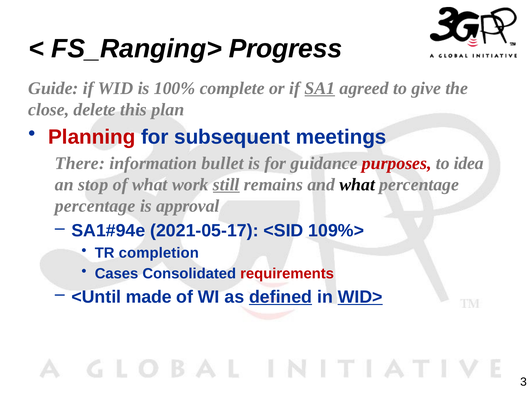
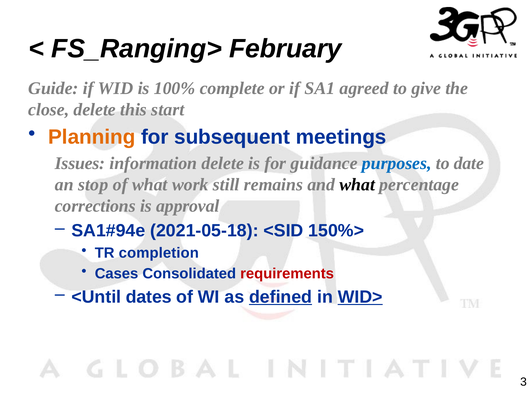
Progress: Progress -> February
SA1 underline: present -> none
plan: plan -> start
Planning colour: red -> orange
There: There -> Issues
information bullet: bullet -> delete
purposes colour: red -> blue
idea: idea -> date
still underline: present -> none
percentage at (95, 206): percentage -> corrections
2021‑05‑17: 2021‑05‑17 -> 2021‑05‑18
109%>: 109%> -> 150%>
made: made -> dates
